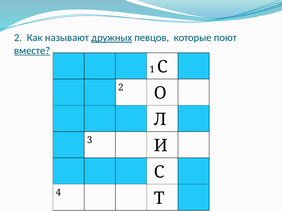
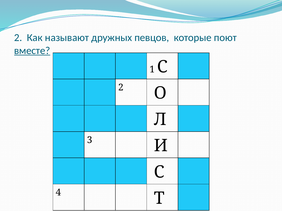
дружных underline: present -> none
